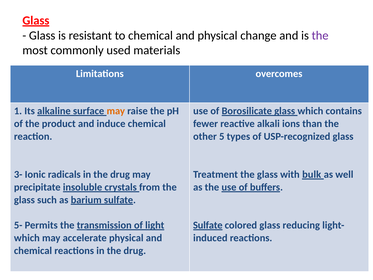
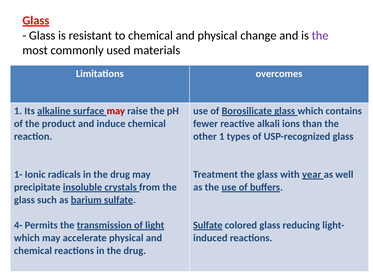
may at (116, 111) colour: orange -> red
other 5: 5 -> 1
3-: 3- -> 1-
bulk: bulk -> year
5-: 5- -> 4-
